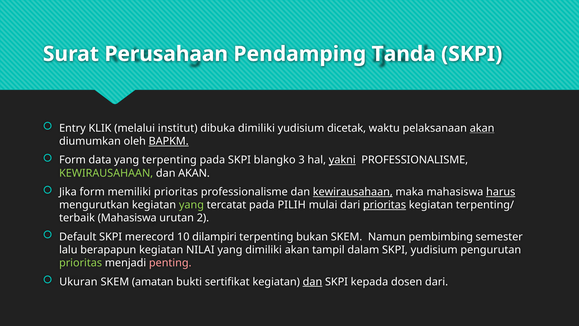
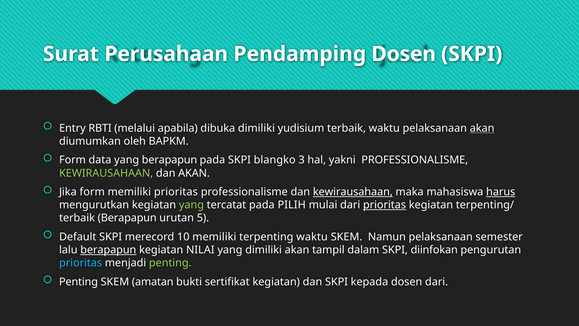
Pendamping Tanda: Tanda -> Dosen
KLIK: KLIK -> RBTI
institut: institut -> apabila
yudisium dicetak: dicetak -> terbaik
BAPKM underline: present -> none
yang terpenting: terpenting -> berapapun
yakni underline: present -> none
terbaik Mahasiswa: Mahasiswa -> Berapapun
2: 2 -> 5
10 dilampiri: dilampiri -> memiliki
terpenting bukan: bukan -> waktu
Namun pembimbing: pembimbing -> pelaksanaan
berapapun at (108, 250) underline: none -> present
SKPI yudisium: yudisium -> diinfokan
prioritas at (81, 263) colour: light green -> light blue
penting at (170, 263) colour: pink -> light green
Ukuran at (78, 281): Ukuran -> Penting
dan at (312, 281) underline: present -> none
